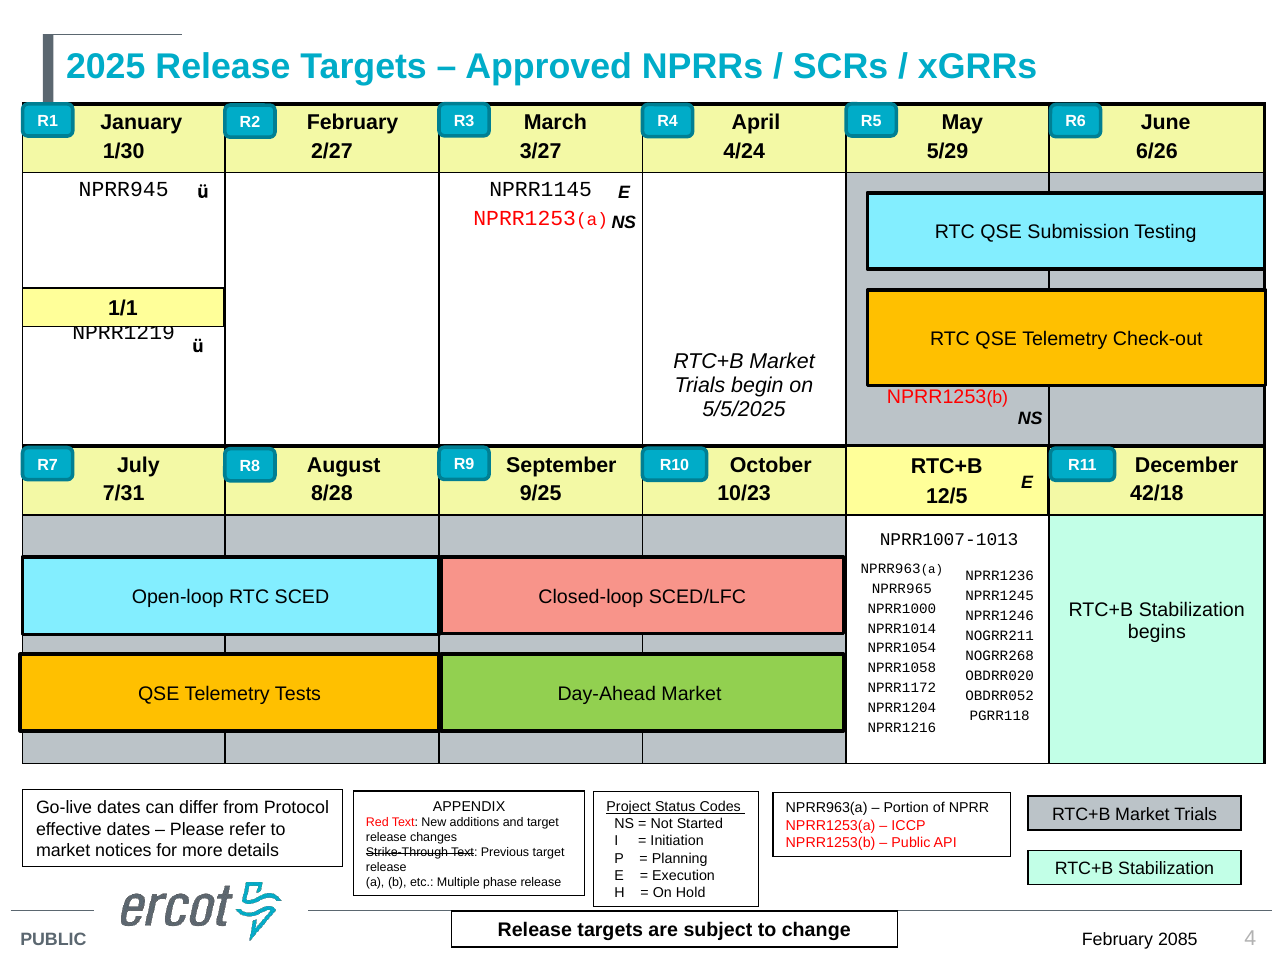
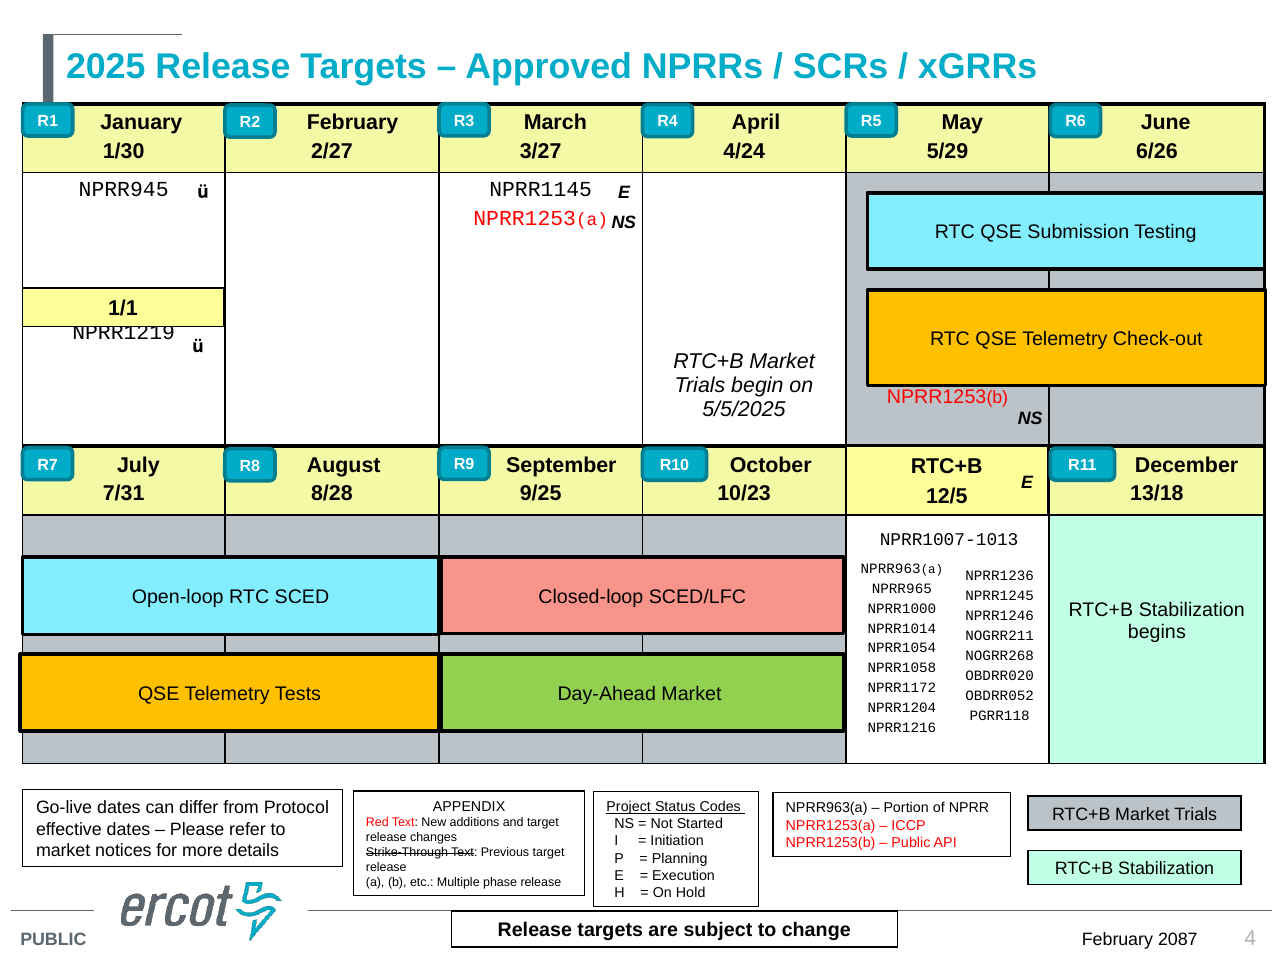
42/18: 42/18 -> 13/18
2085: 2085 -> 2087
